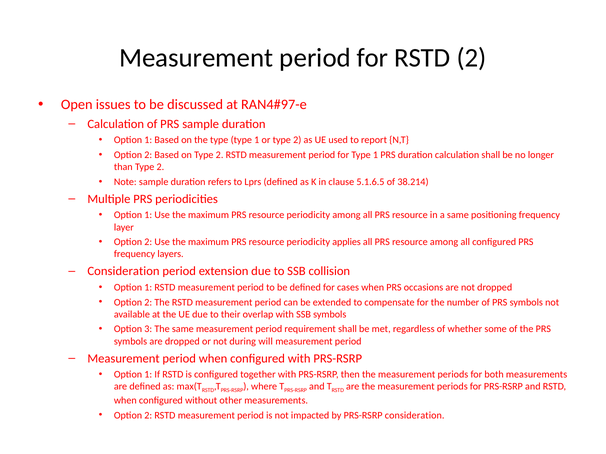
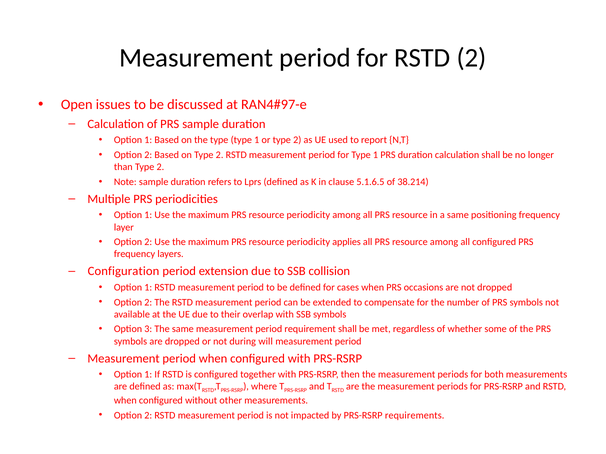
Consideration at (124, 272): Consideration -> Configuration
PRS-RSRP consideration: consideration -> requirements
